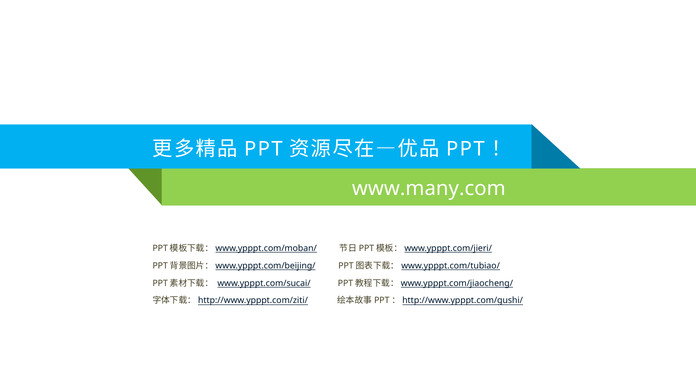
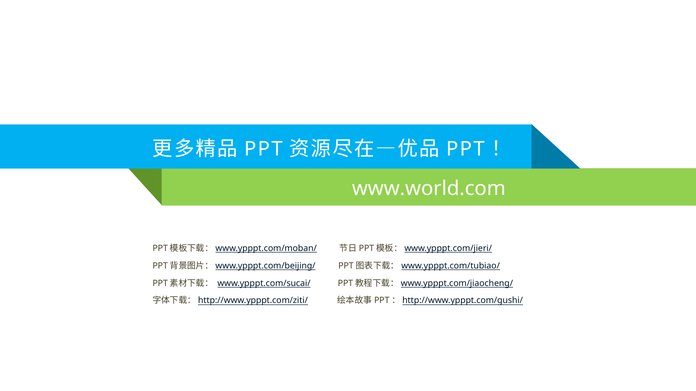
www.many.com: www.many.com -> www.world.com
